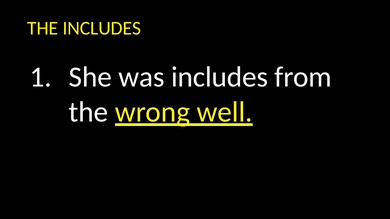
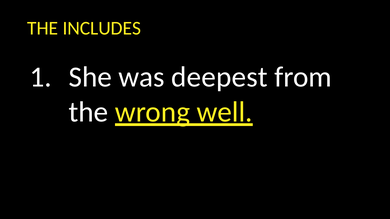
was includes: includes -> deepest
